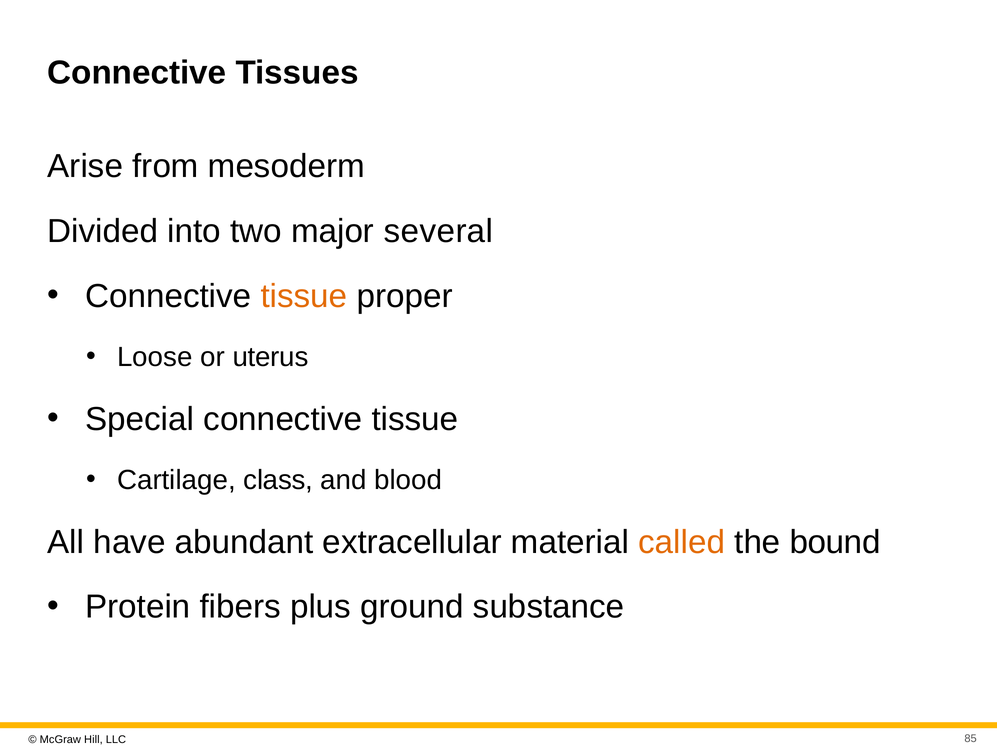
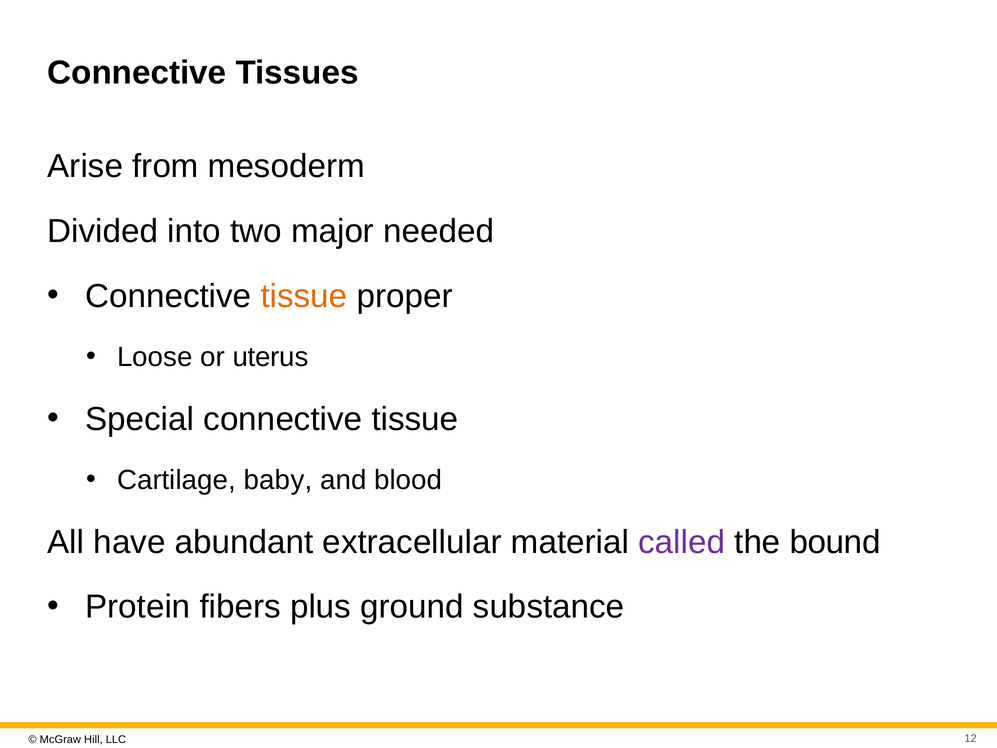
several: several -> needed
class: class -> baby
called colour: orange -> purple
85: 85 -> 12
